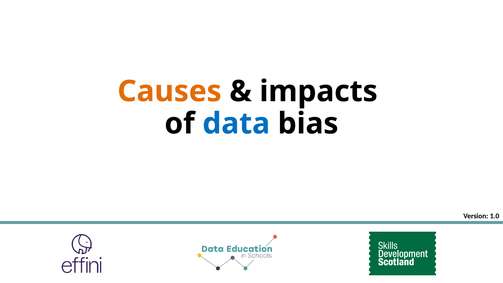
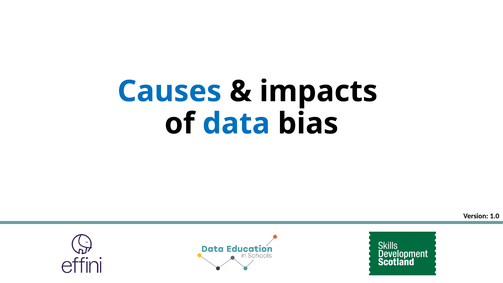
Causes colour: orange -> blue
